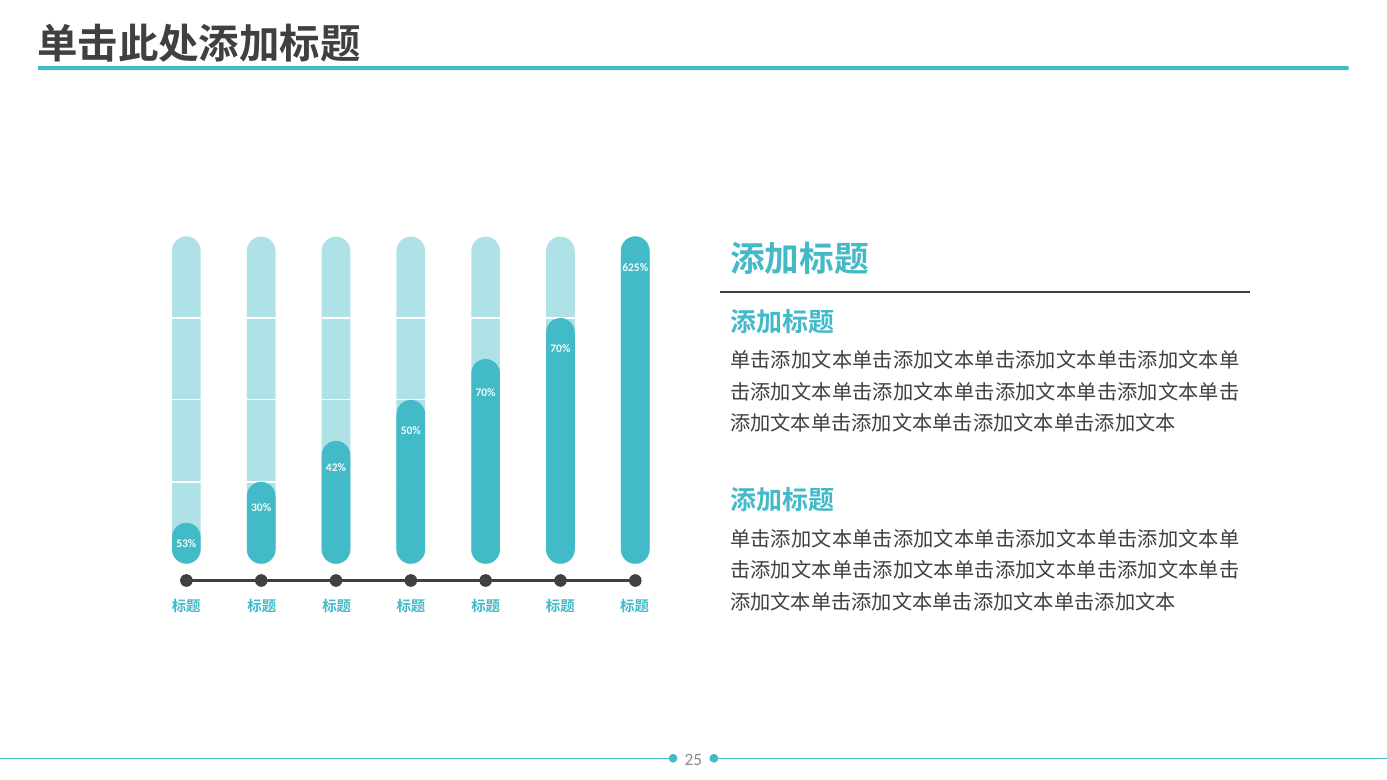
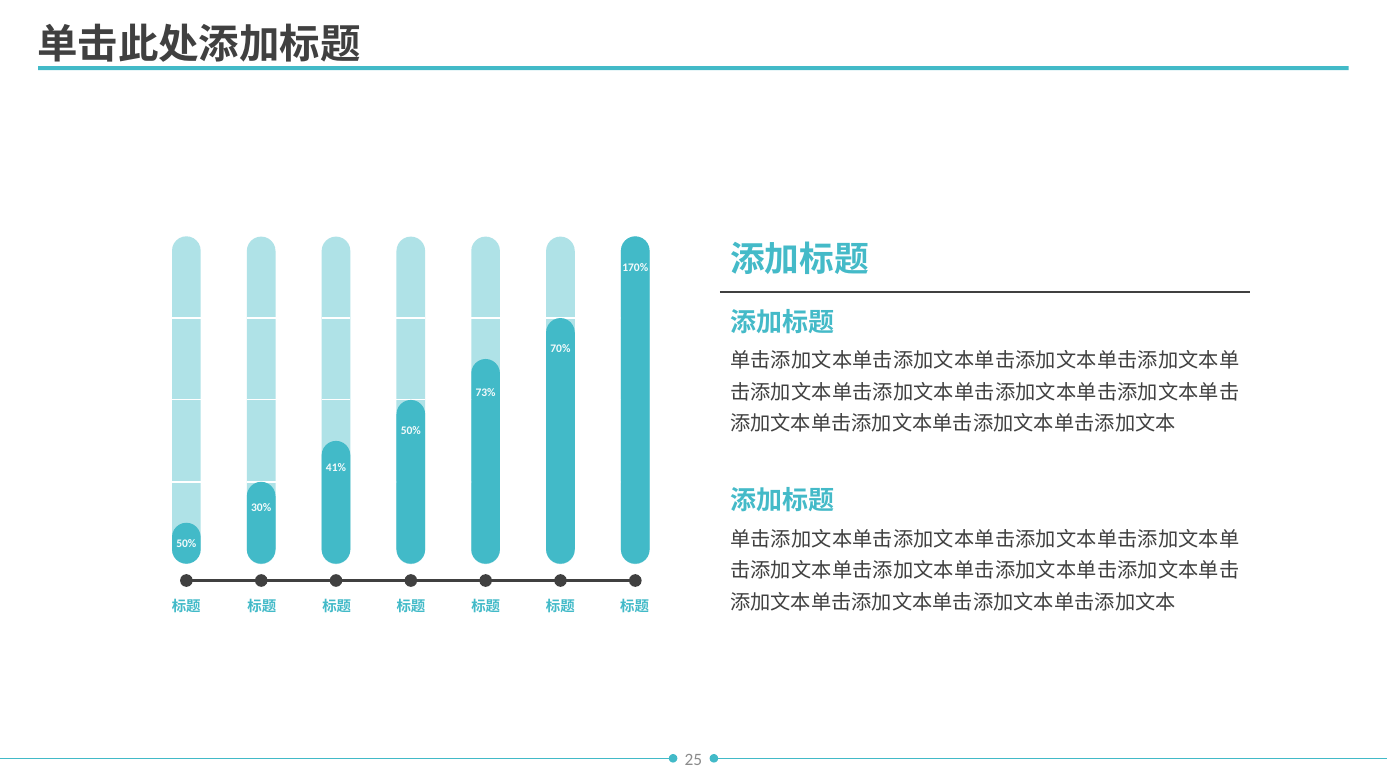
625%: 625% -> 170%
70% at (486, 393): 70% -> 73%
42%: 42% -> 41%
53% at (186, 544): 53% -> 50%
